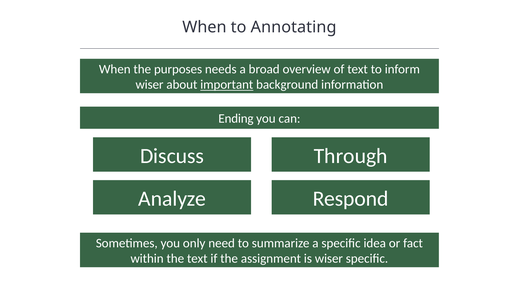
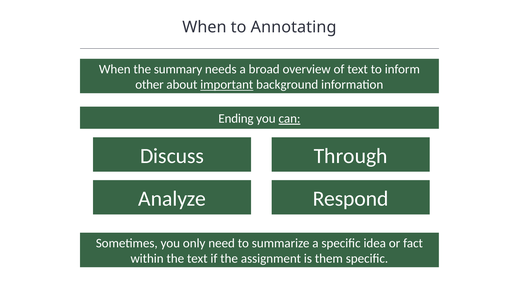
purposes: purposes -> summary
wiser at (150, 85): wiser -> other
can underline: none -> present
is wiser: wiser -> them
